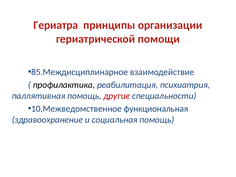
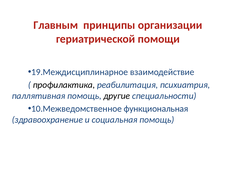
Гериатра: Гериатра -> Главным
85.Междисциплинарное: 85.Междисциплинарное -> 19.Междисциплинарное
другие colour: red -> black
